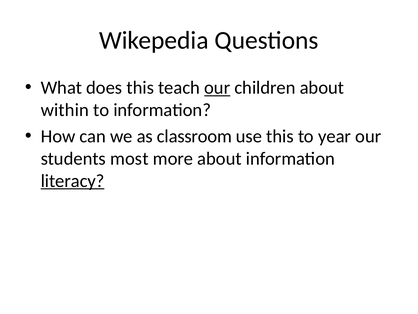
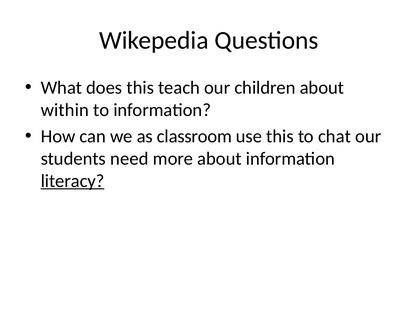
our at (217, 88) underline: present -> none
year: year -> chat
most: most -> need
